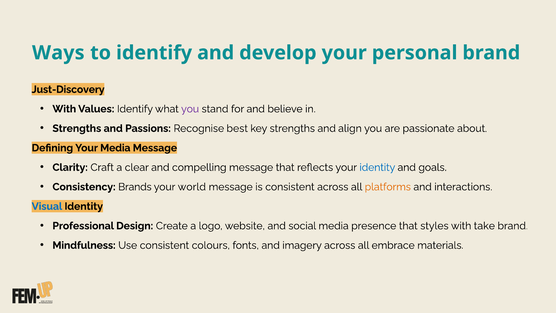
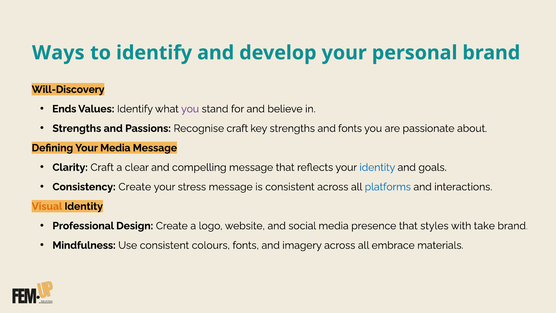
Just-Discovery: Just-Discovery -> Will-Discovery
With at (64, 109): With -> Ends
Recognise best: best -> craft
and align: align -> fonts
Consistency Brands: Brands -> Create
world: world -> stress
platforms colour: orange -> blue
Visual colour: blue -> orange
